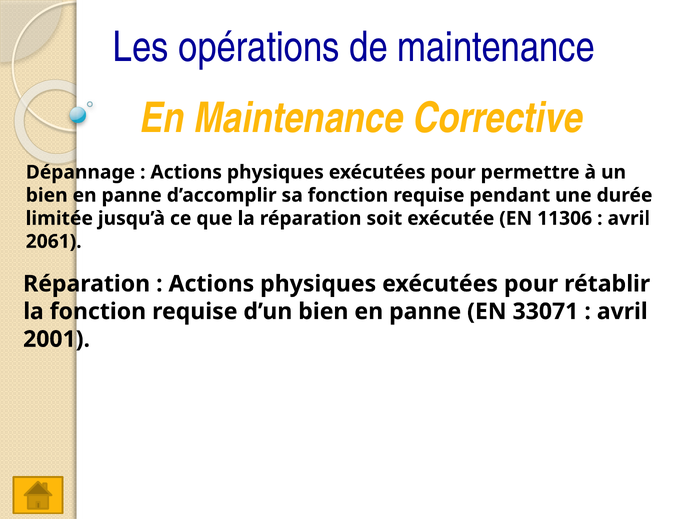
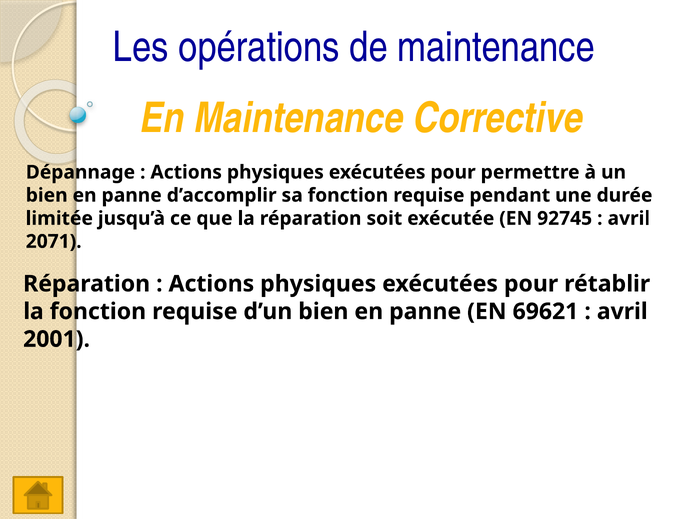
11306: 11306 -> 92745
2061: 2061 -> 2071
33071: 33071 -> 69621
